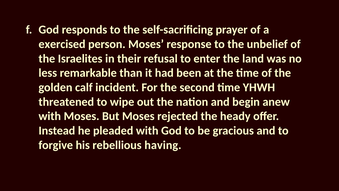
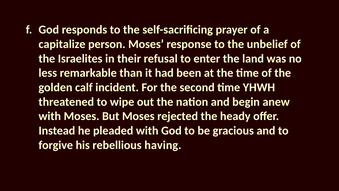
exercised: exercised -> capitalize
